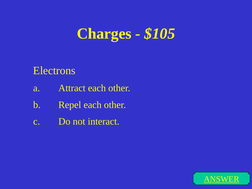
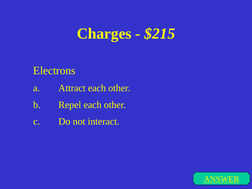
$105: $105 -> $215
